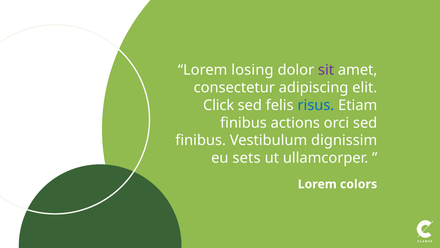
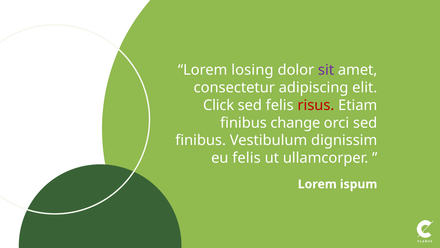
risus colour: blue -> red
actions: actions -> change
eu sets: sets -> felis
colors: colors -> ispum
